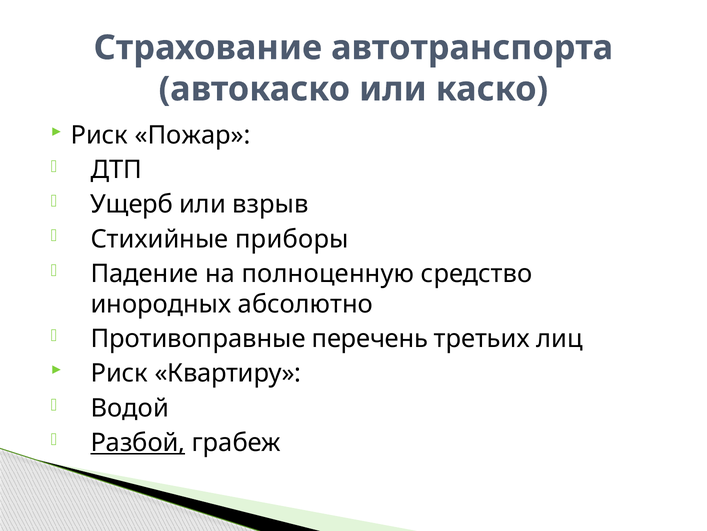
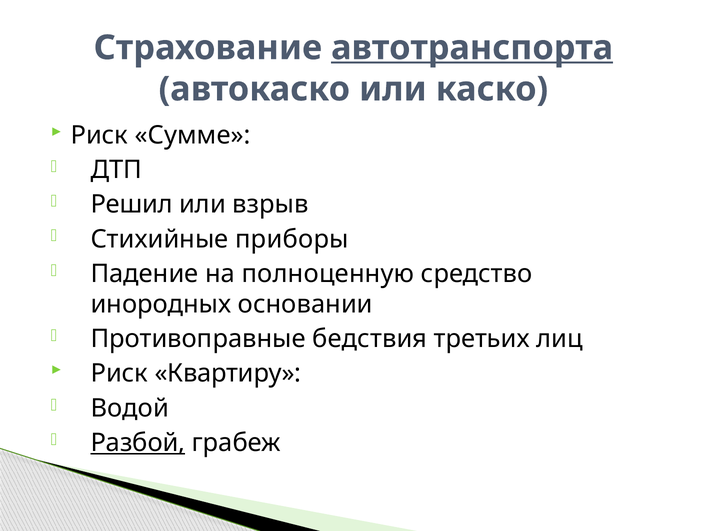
автотранспорта underline: none -> present
Пожар: Пожар -> Сумме
Ущерб: Ущерб -> Решил
абсолютно: абсолютно -> основании
перечень: перечень -> бедствия
